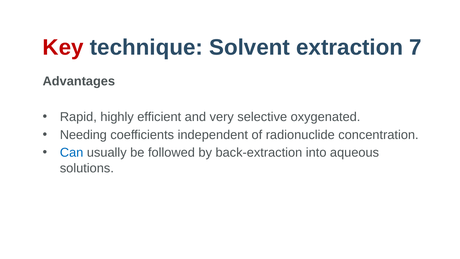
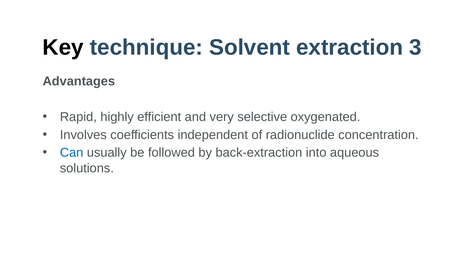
Key colour: red -> black
7: 7 -> 3
Needing: Needing -> Involves
